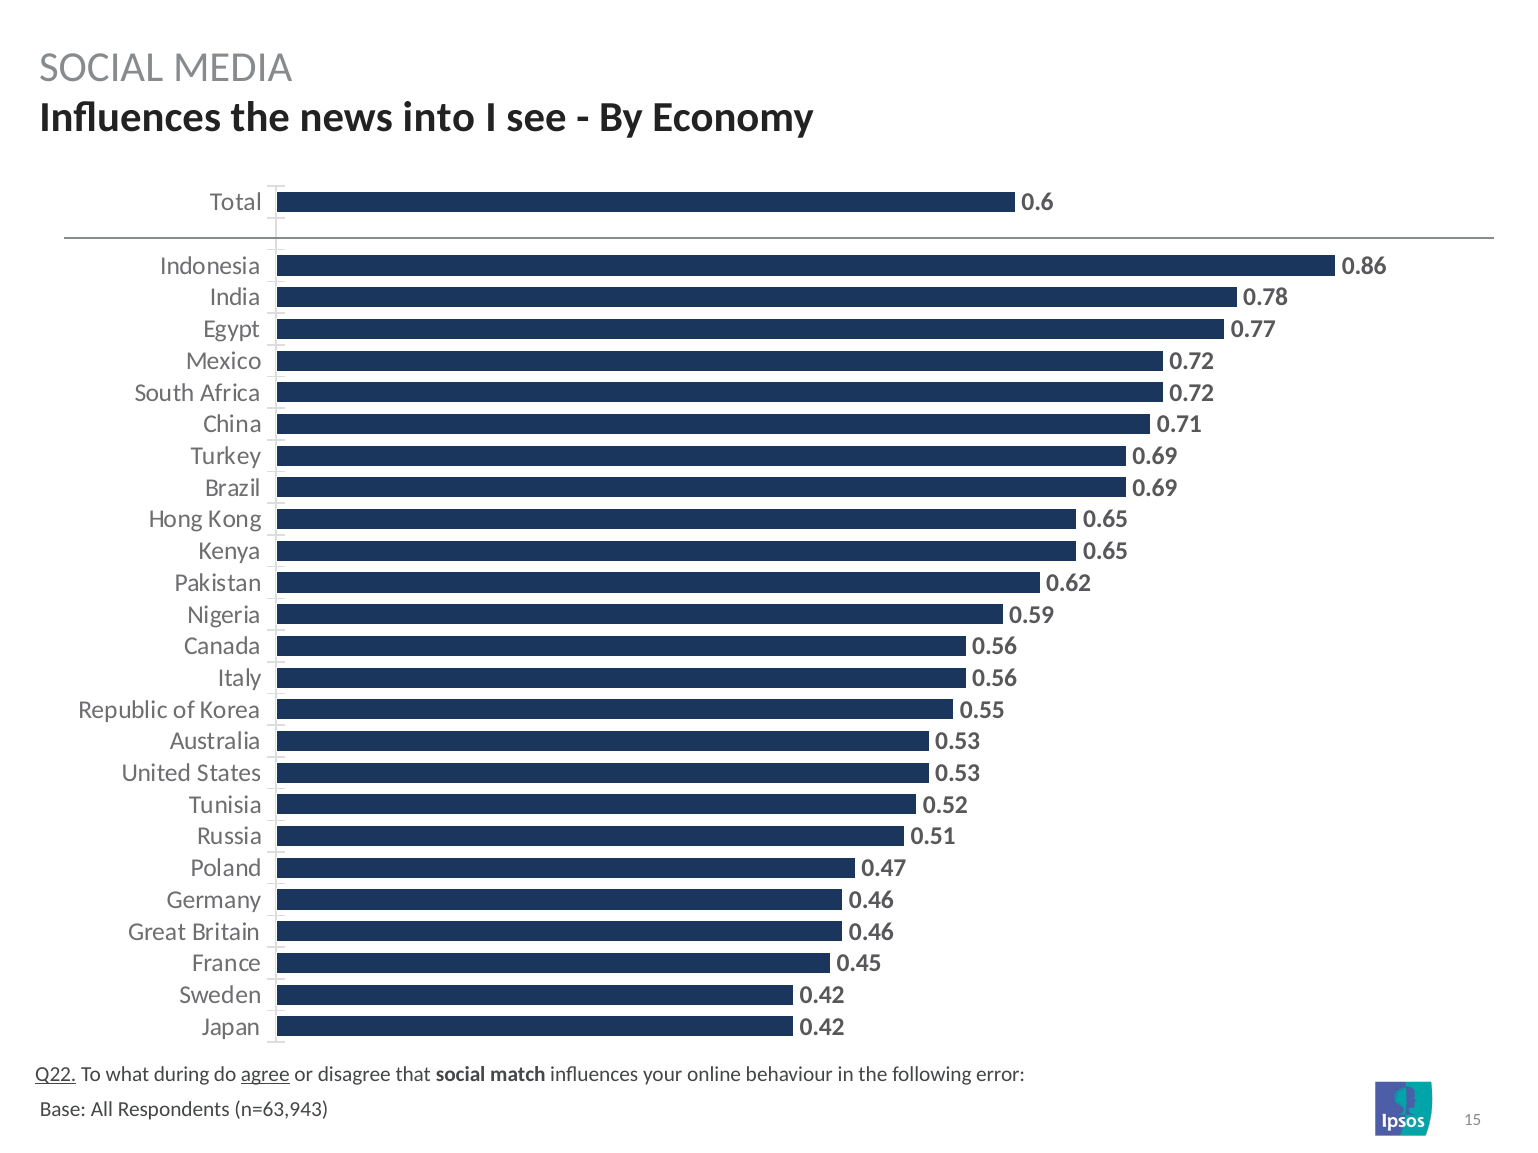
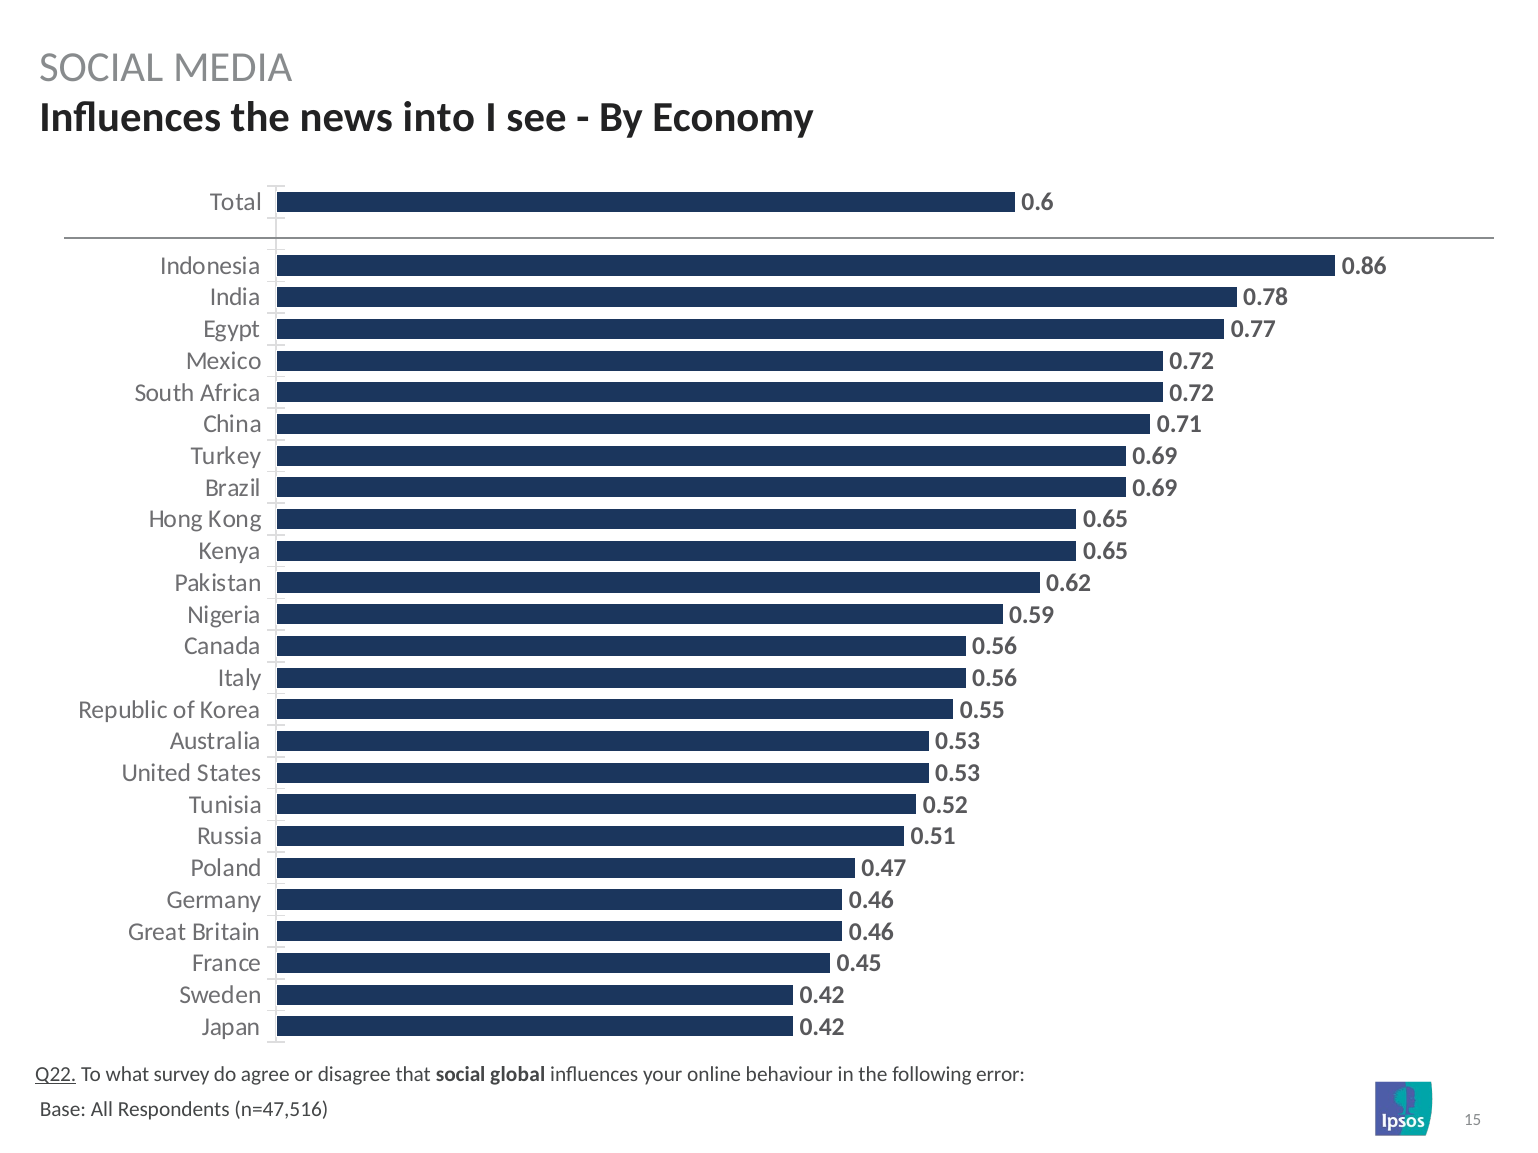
during: during -> survey
agree underline: present -> none
match: match -> global
n=63,943: n=63,943 -> n=47,516
